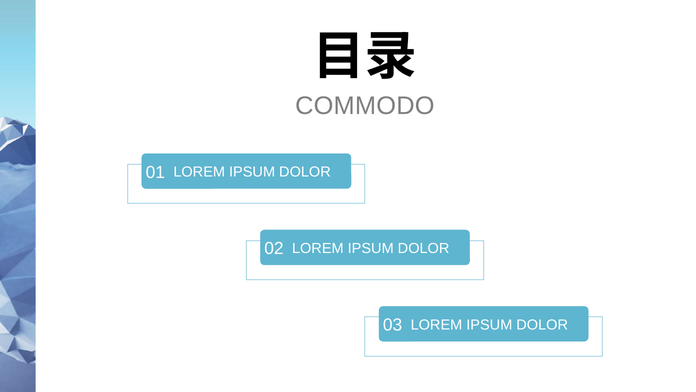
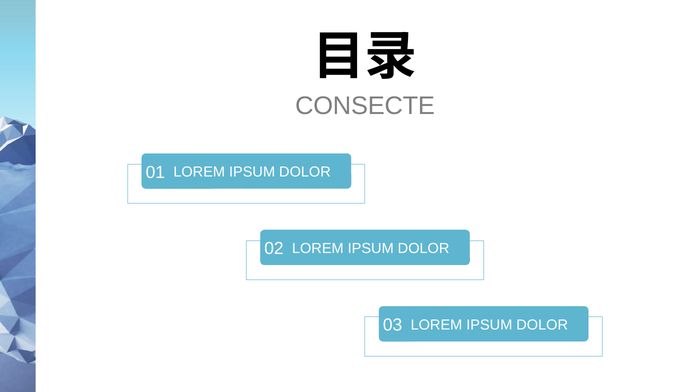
COMMODO: COMMODO -> CONSECTE
